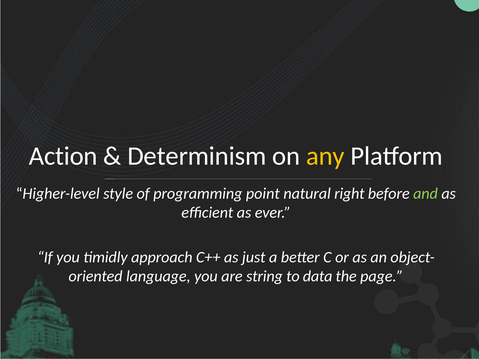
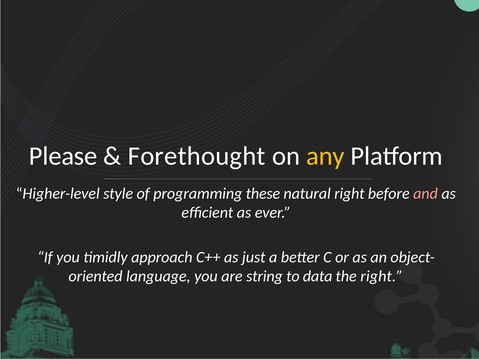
Action: Action -> Please
Determinism: Determinism -> Forethought
point: point -> these
and colour: light green -> pink
the page: page -> right
